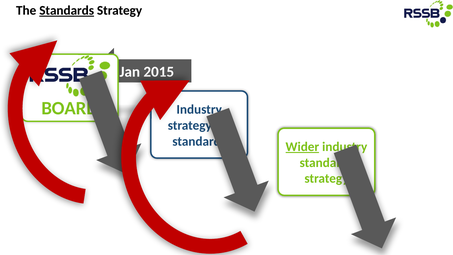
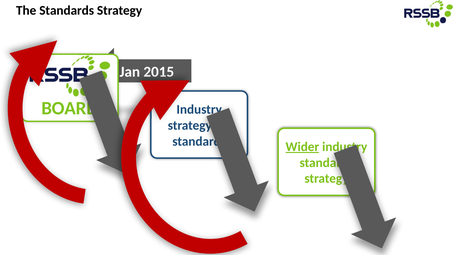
Standards at (67, 11) underline: present -> none
